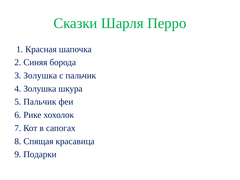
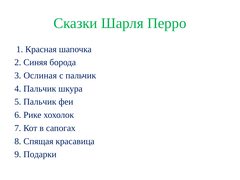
3 Золушка: Золушка -> Ослиная
4 Золушка: Золушка -> Пальчик
